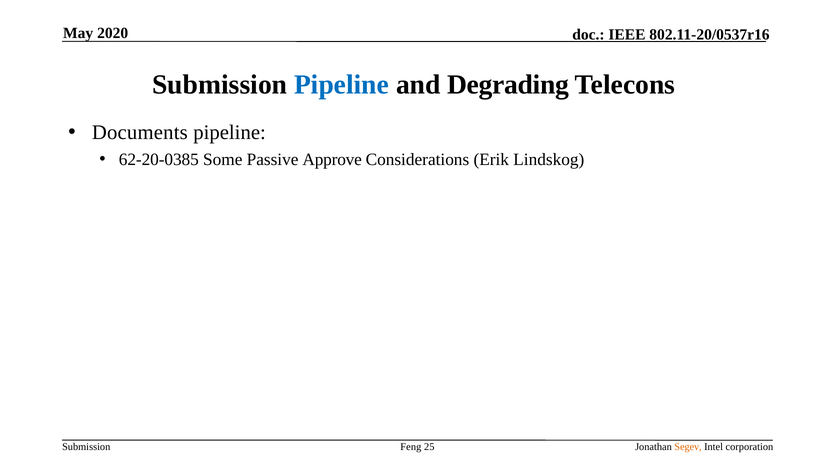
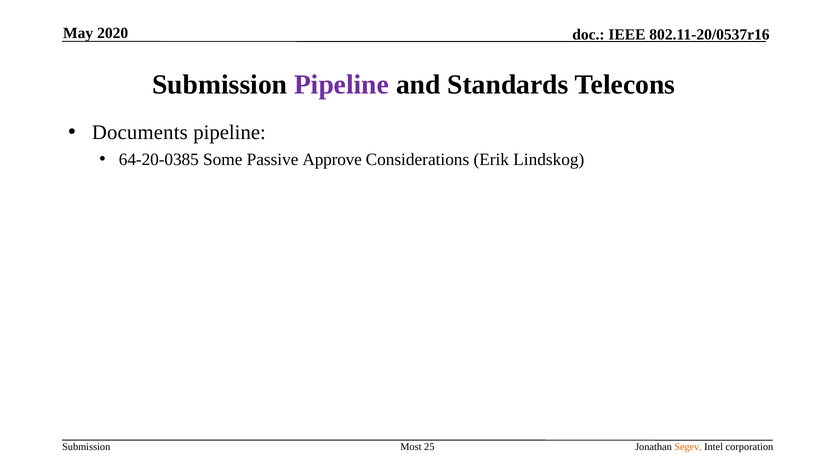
Pipeline at (342, 85) colour: blue -> purple
Degrading: Degrading -> Standards
62-20-0385: 62-20-0385 -> 64-20-0385
Feng: Feng -> Most
